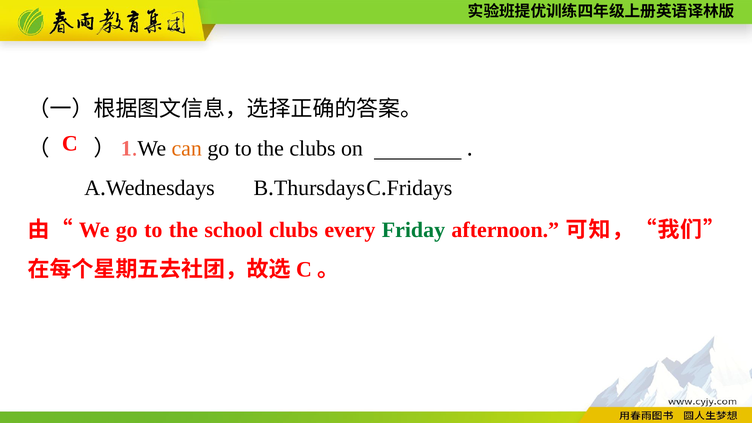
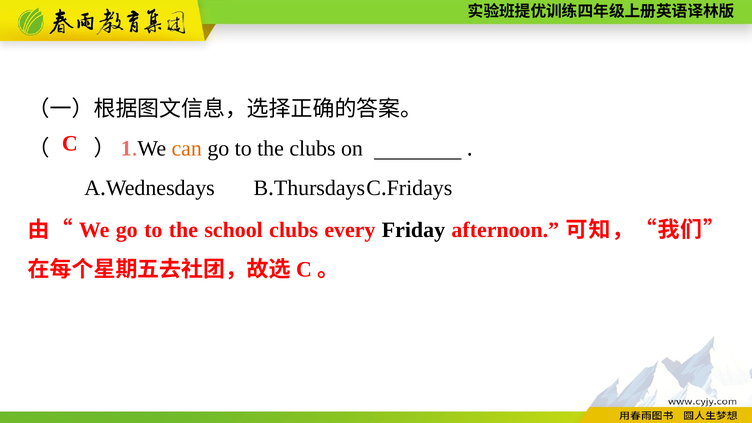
Friday colour: green -> black
